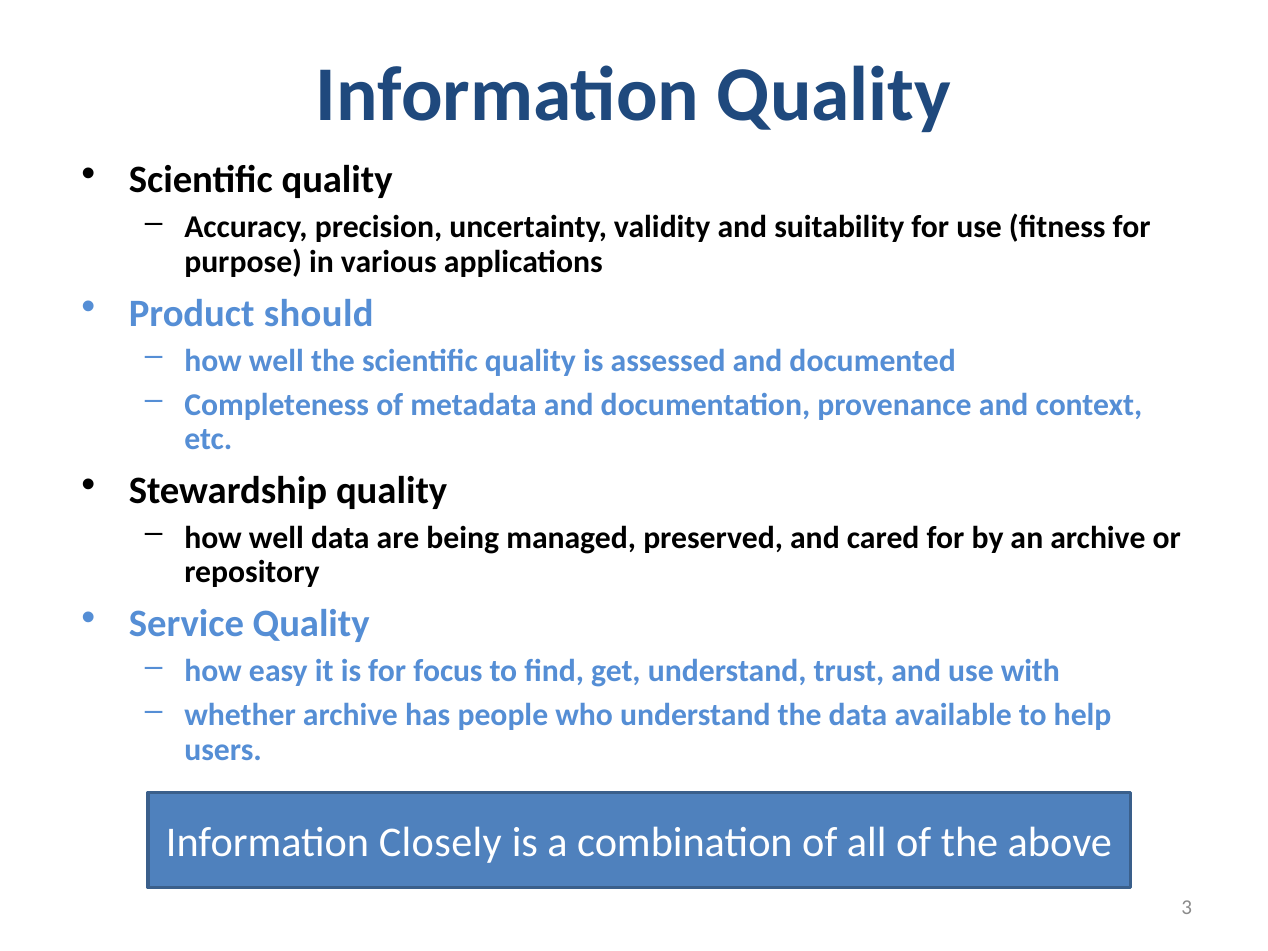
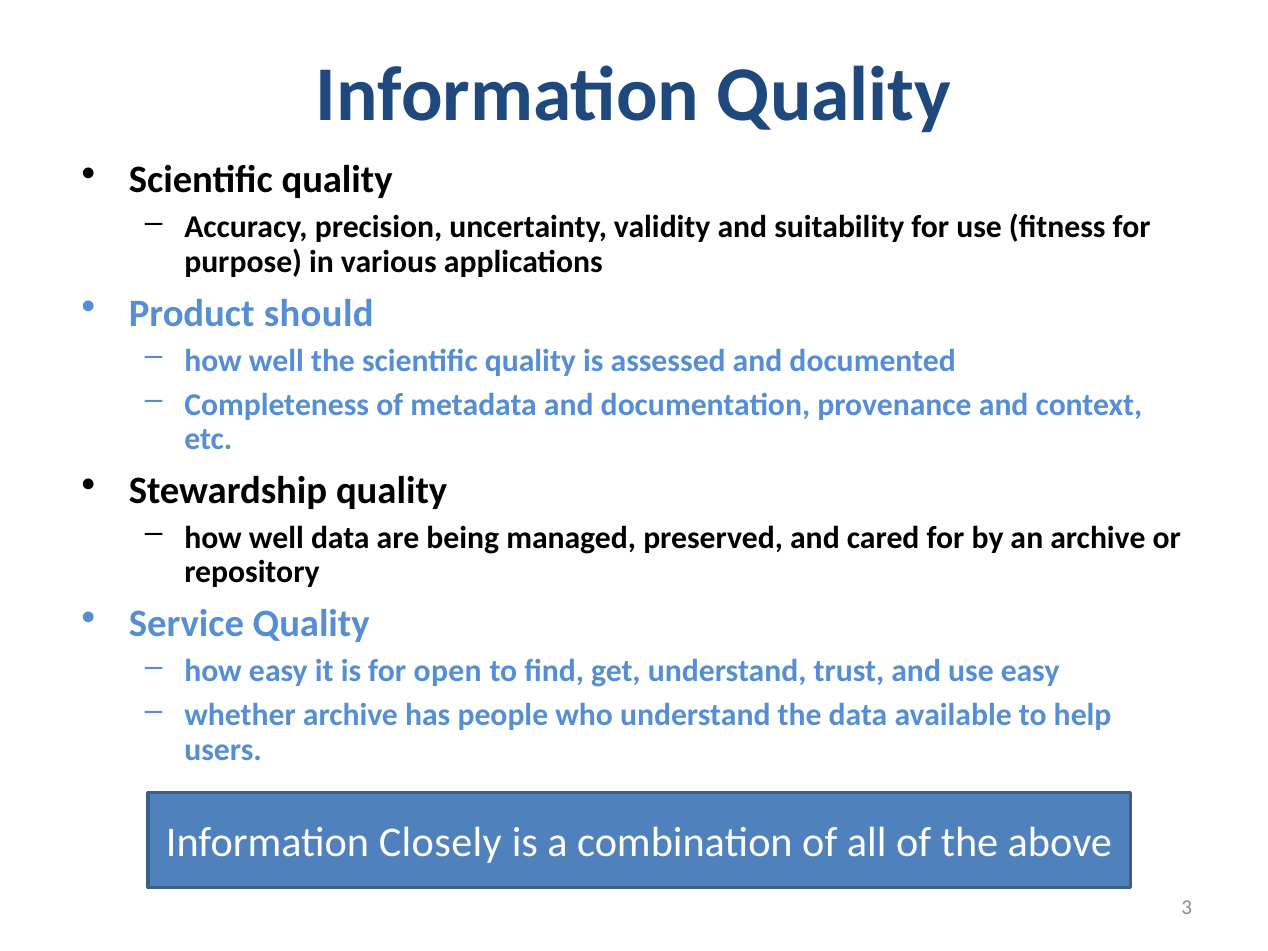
focus: focus -> open
use with: with -> easy
